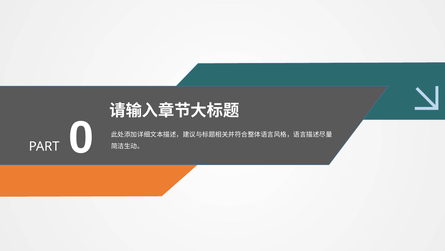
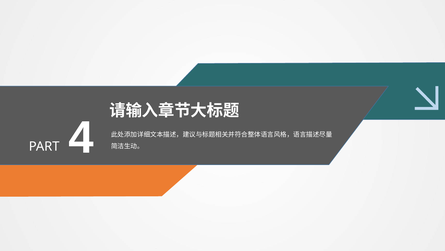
0: 0 -> 4
